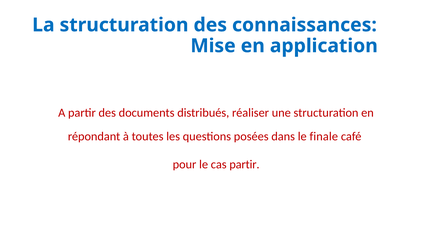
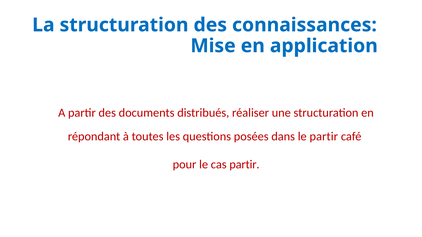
le finale: finale -> partir
